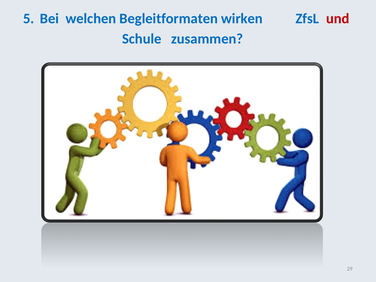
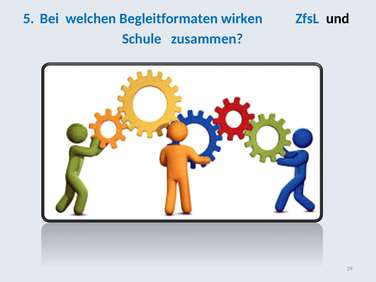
und colour: red -> black
